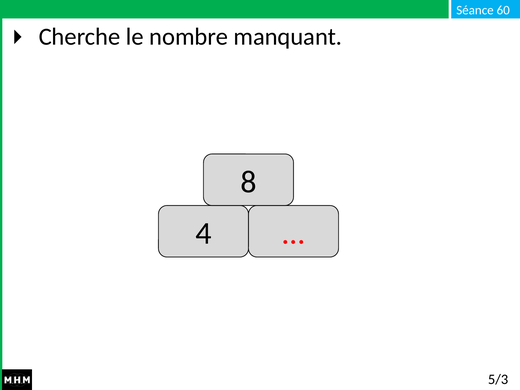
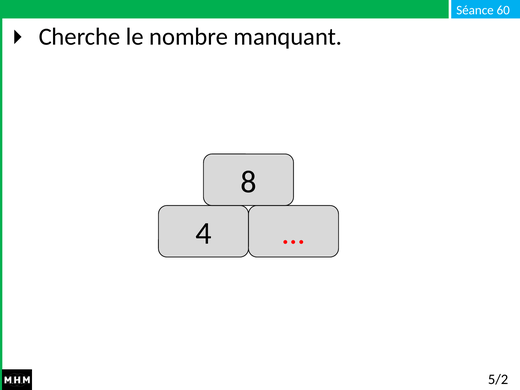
5/3: 5/3 -> 5/2
